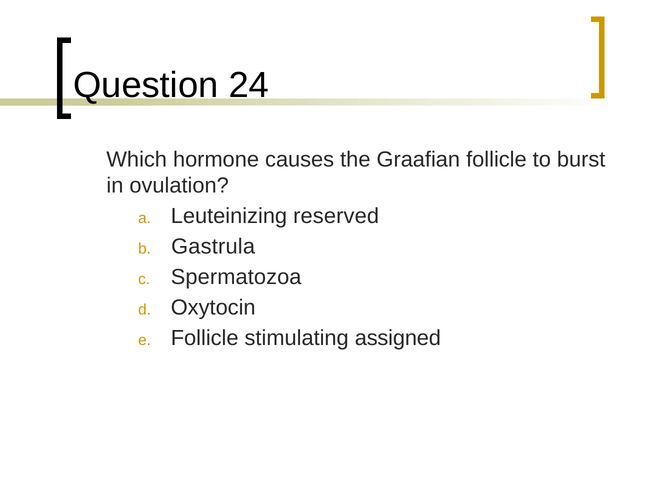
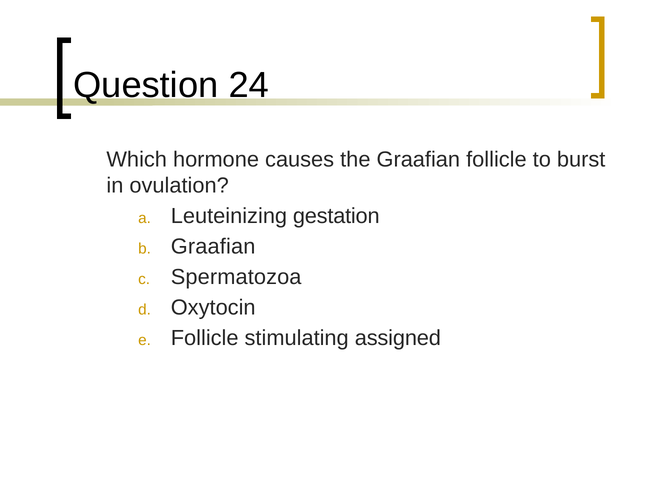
reserved: reserved -> gestation
Gastrula at (213, 247): Gastrula -> Graafian
